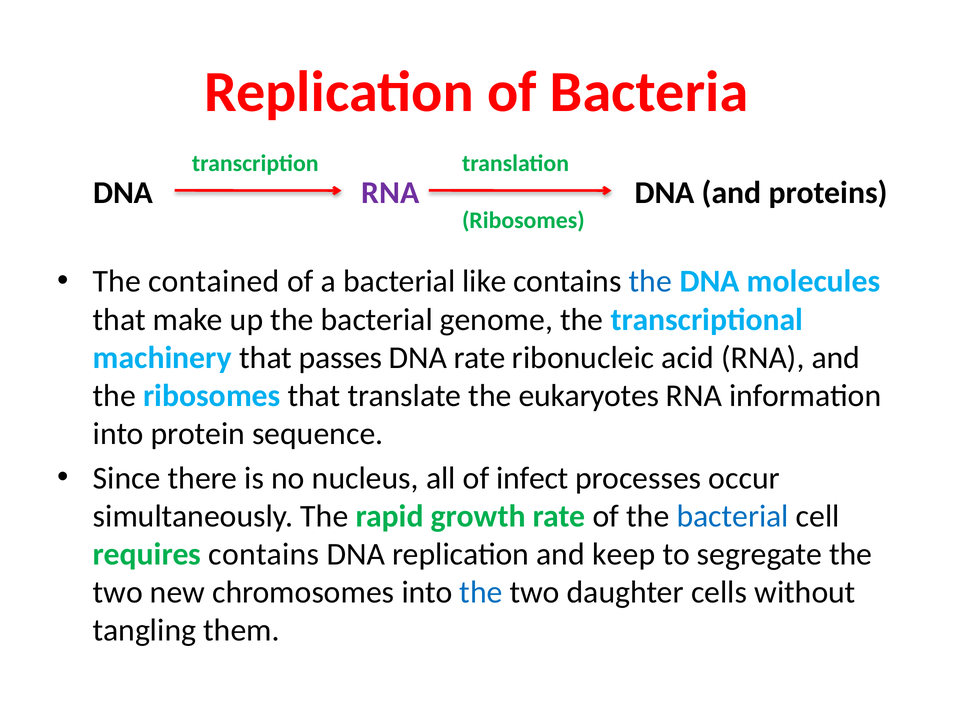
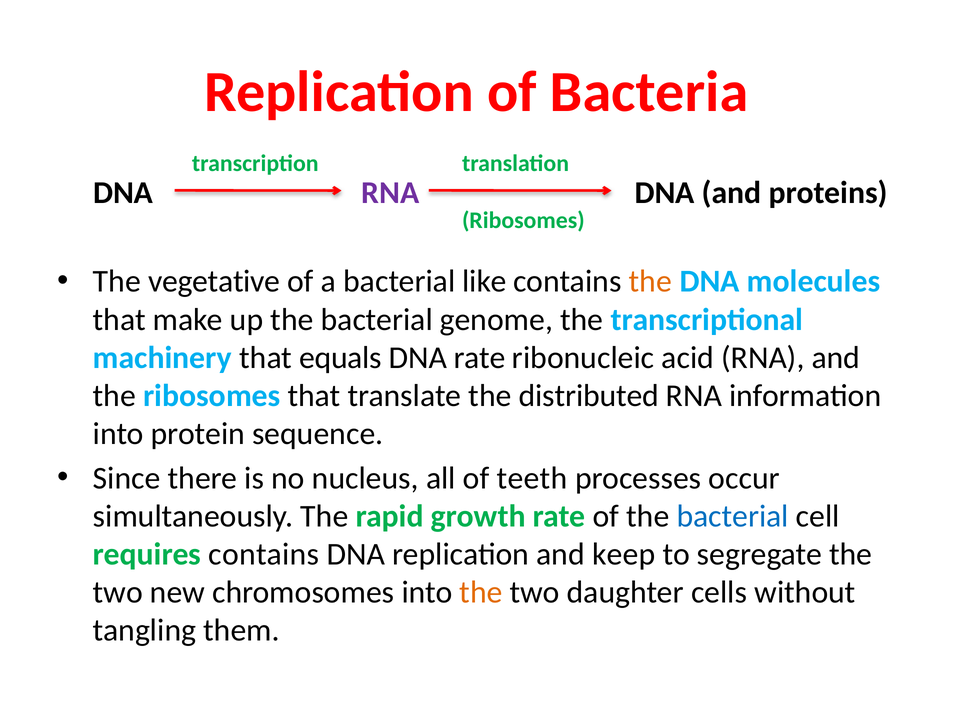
contained: contained -> vegetative
the at (650, 282) colour: blue -> orange
passes: passes -> equals
eukaryotes: eukaryotes -> distributed
infect: infect -> teeth
the at (481, 593) colour: blue -> orange
